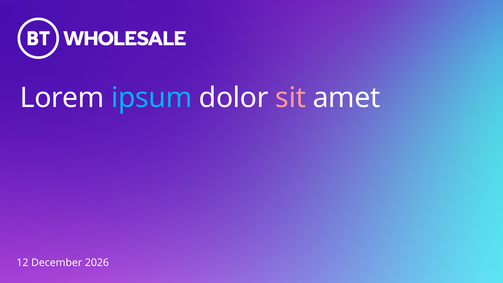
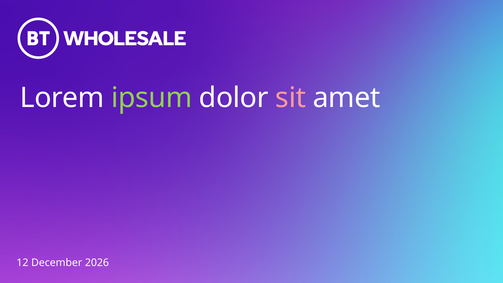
ipsum colour: light blue -> light green
